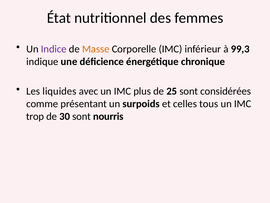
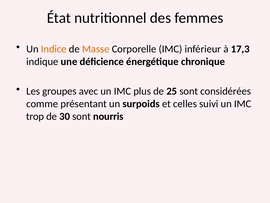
Indice colour: purple -> orange
99,3: 99,3 -> 17,3
liquides: liquides -> groupes
tous: tous -> suivi
